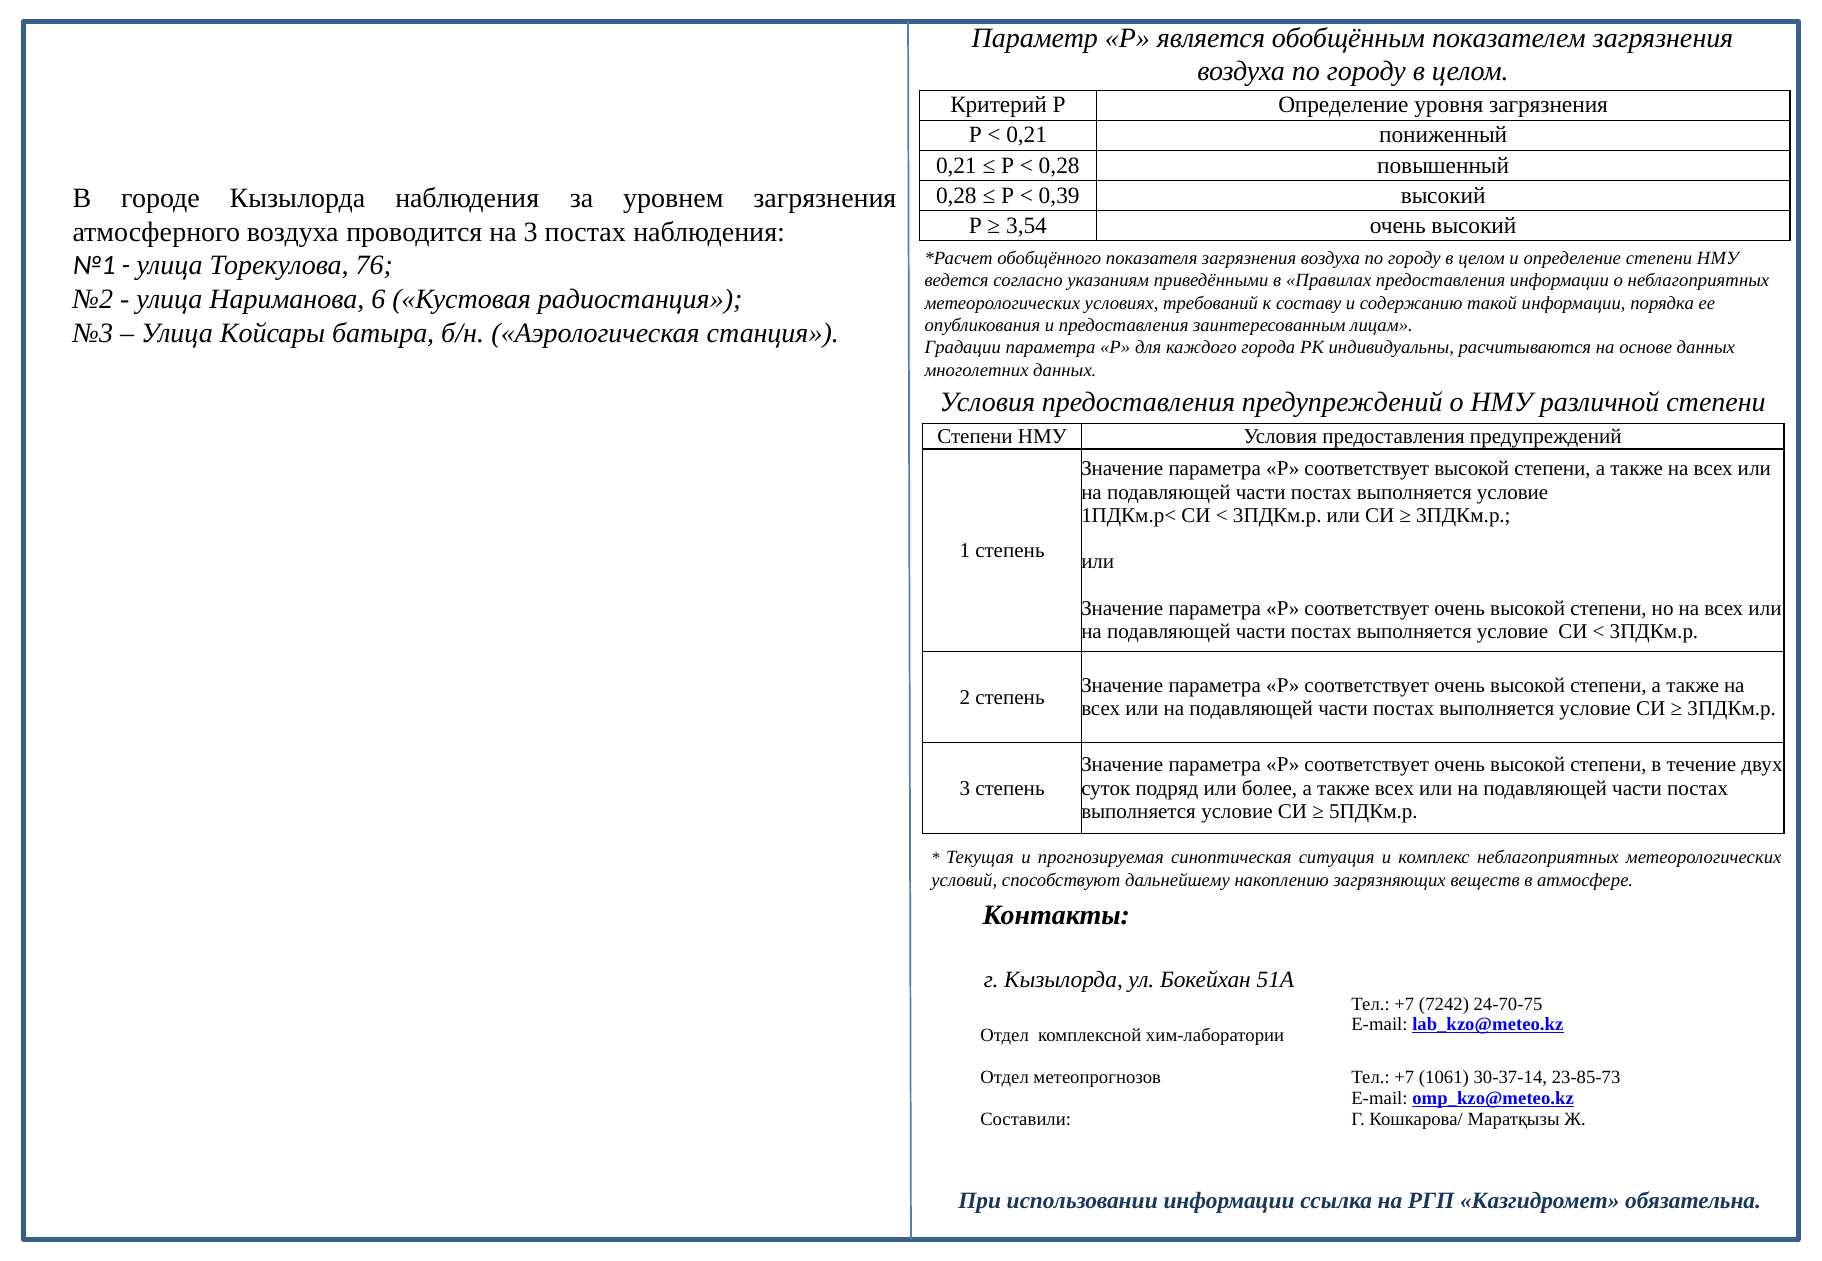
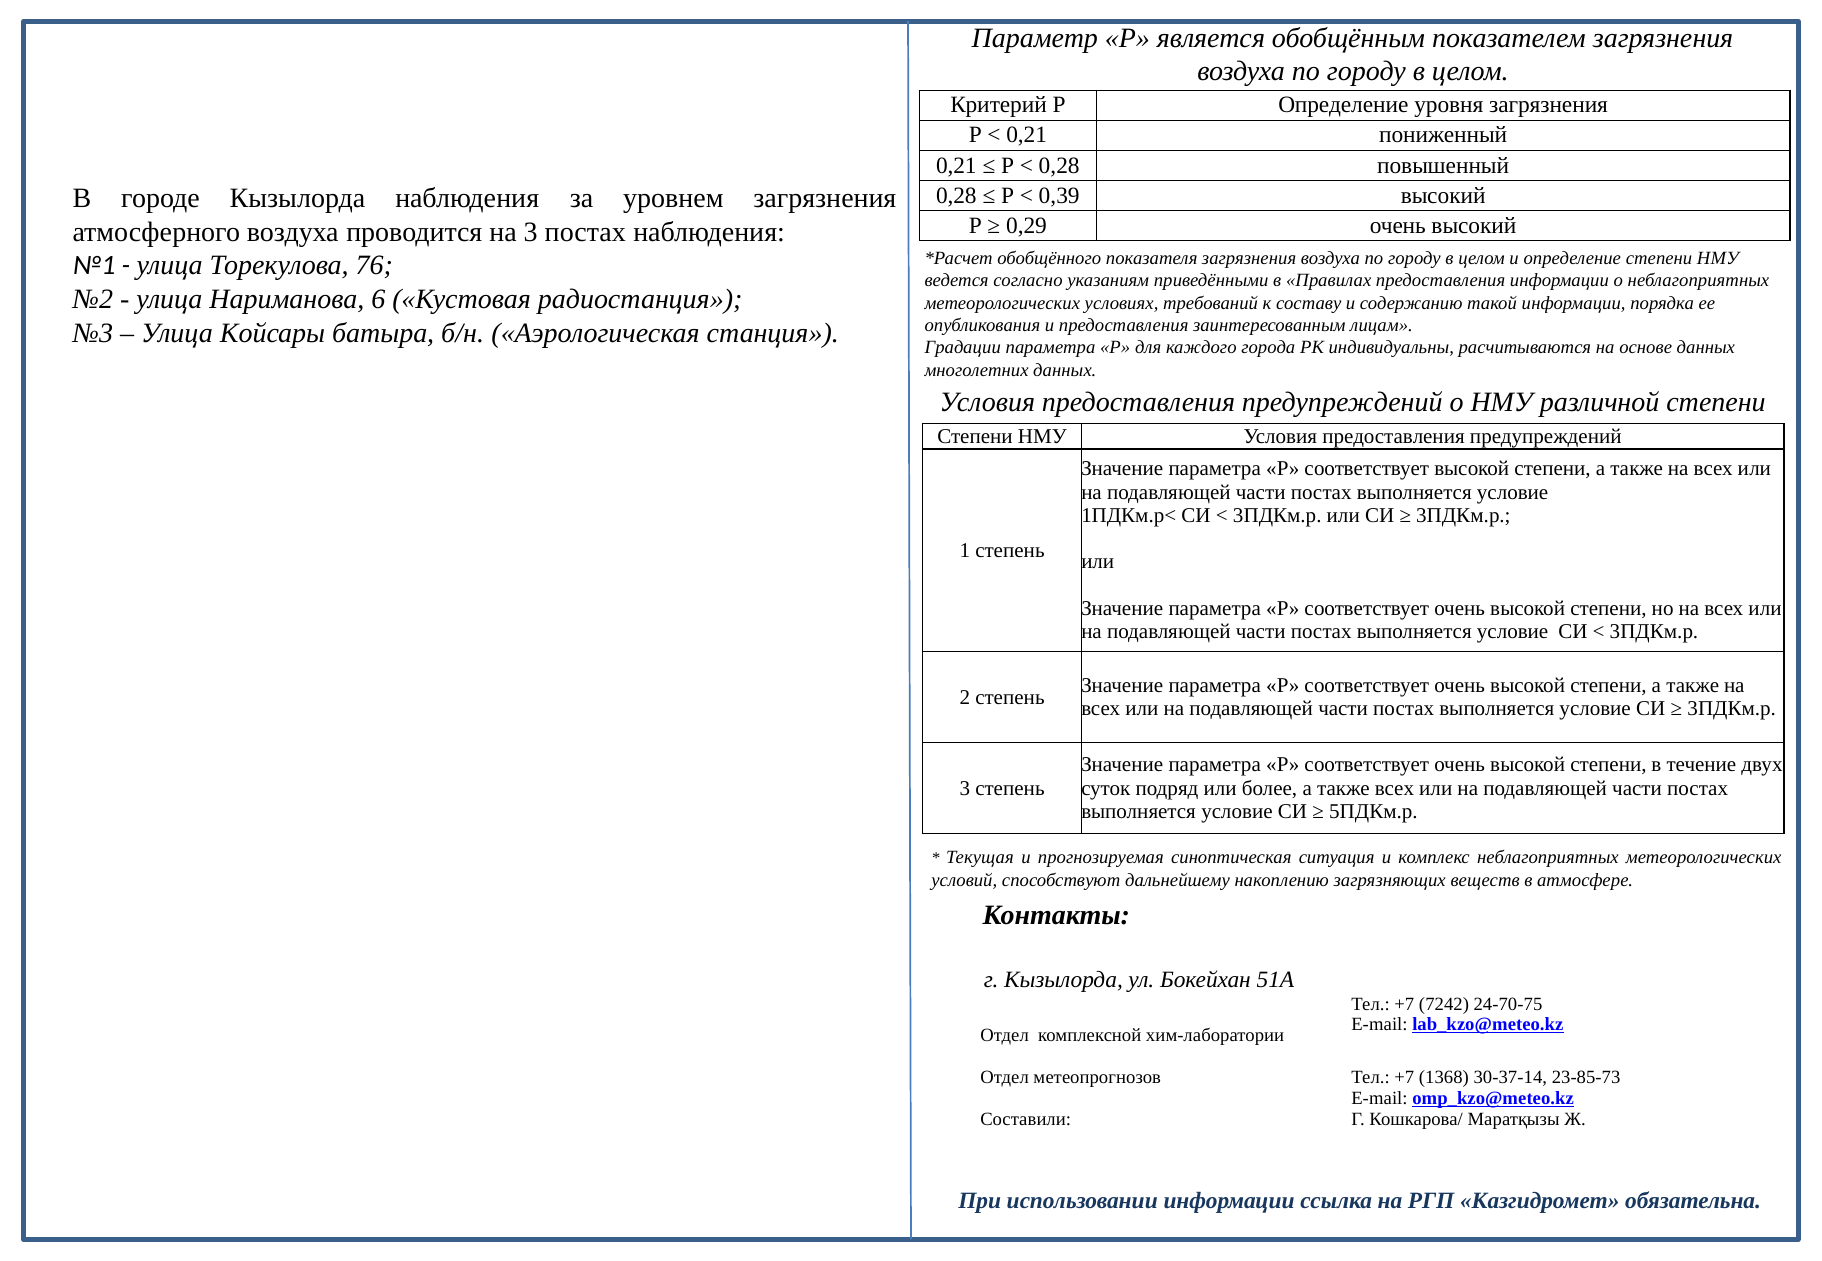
3,54: 3,54 -> 0,29
1061: 1061 -> 1368
